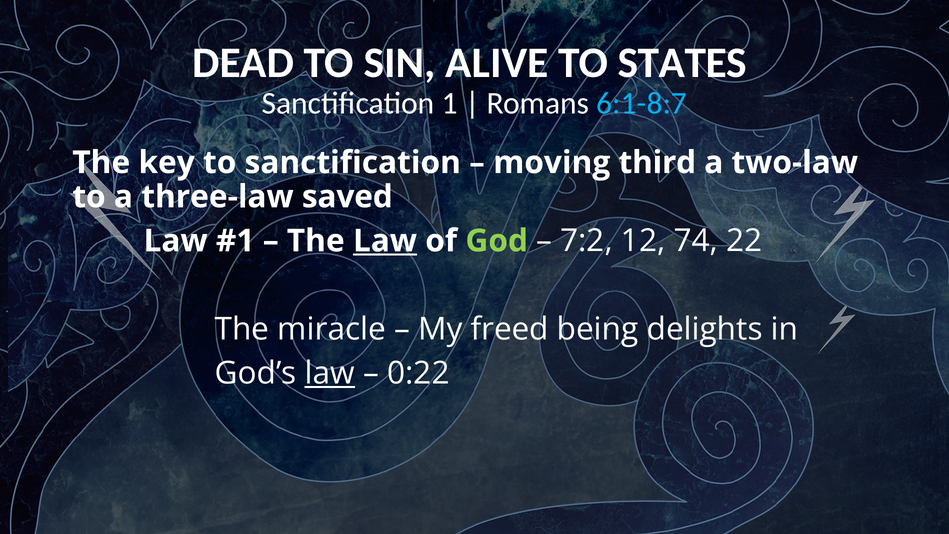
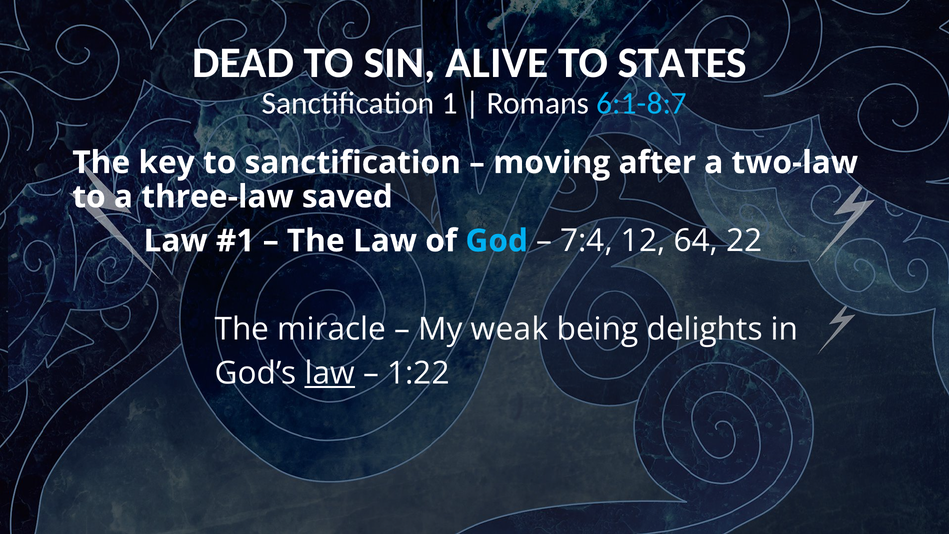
third: third -> after
Law at (385, 241) underline: present -> none
God colour: light green -> light blue
7:2: 7:2 -> 7:4
74: 74 -> 64
freed: freed -> weak
0:22: 0:22 -> 1:22
